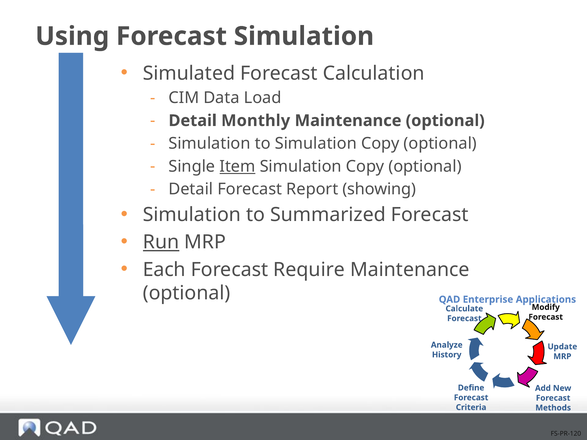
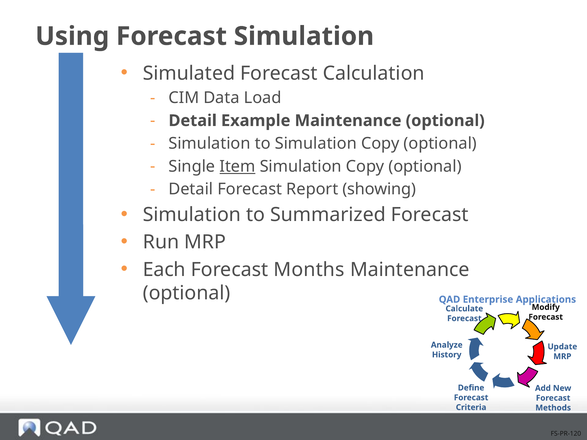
Monthly: Monthly -> Example
Run underline: present -> none
Require: Require -> Months
